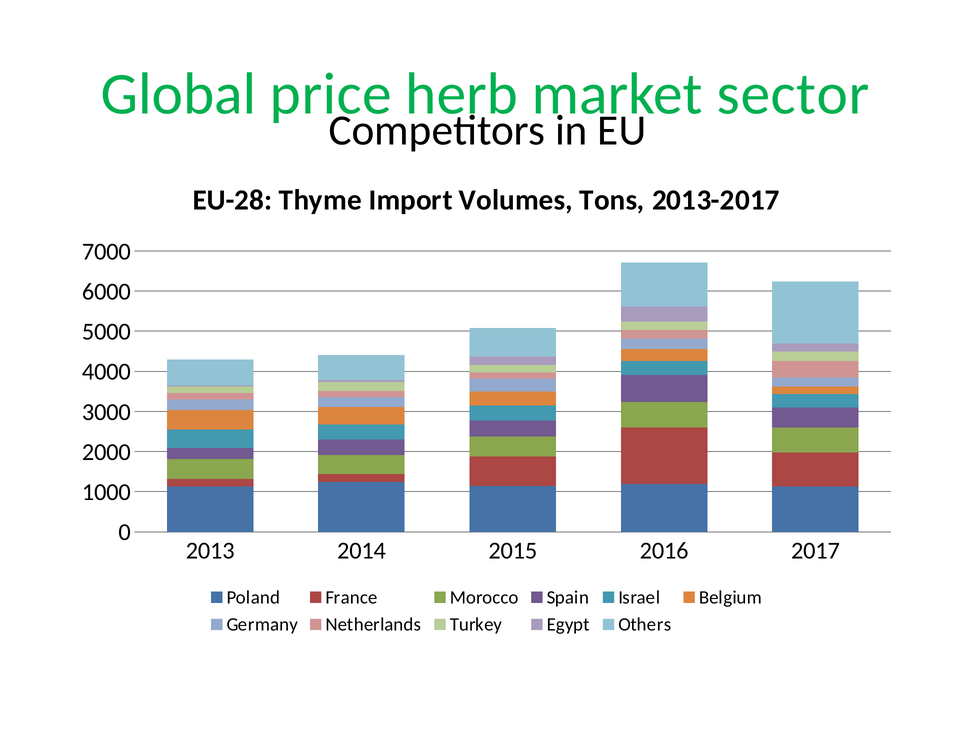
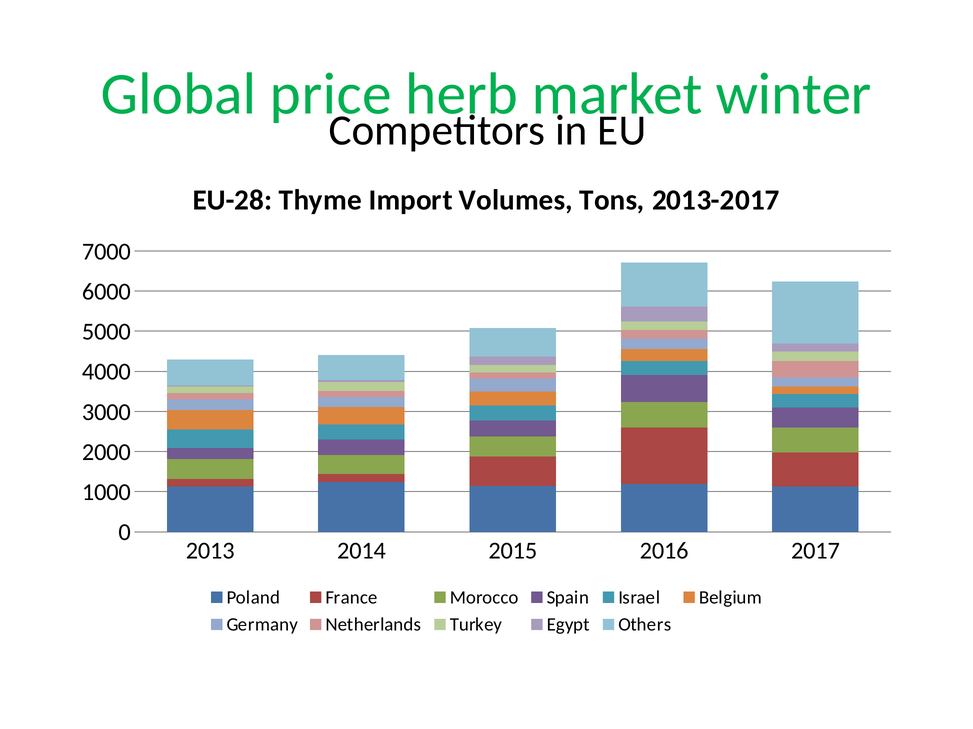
sector: sector -> winter
